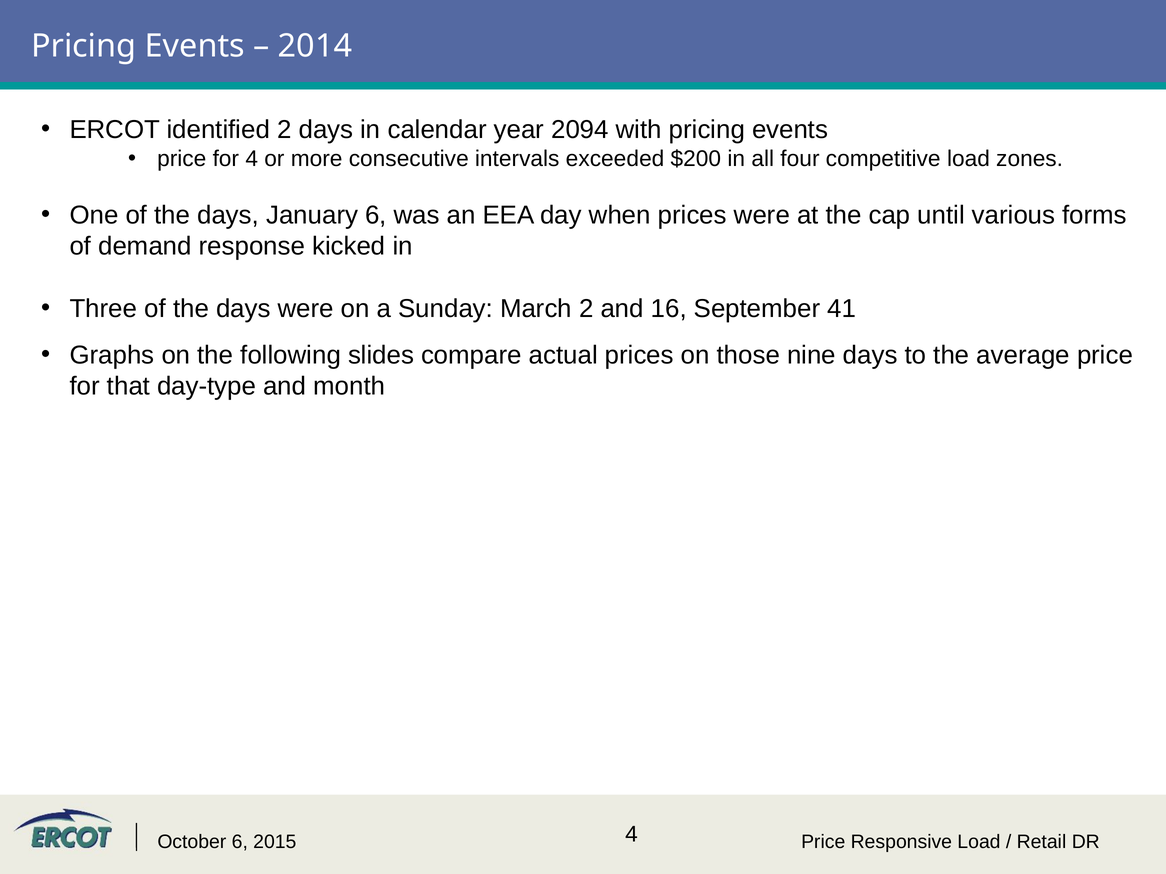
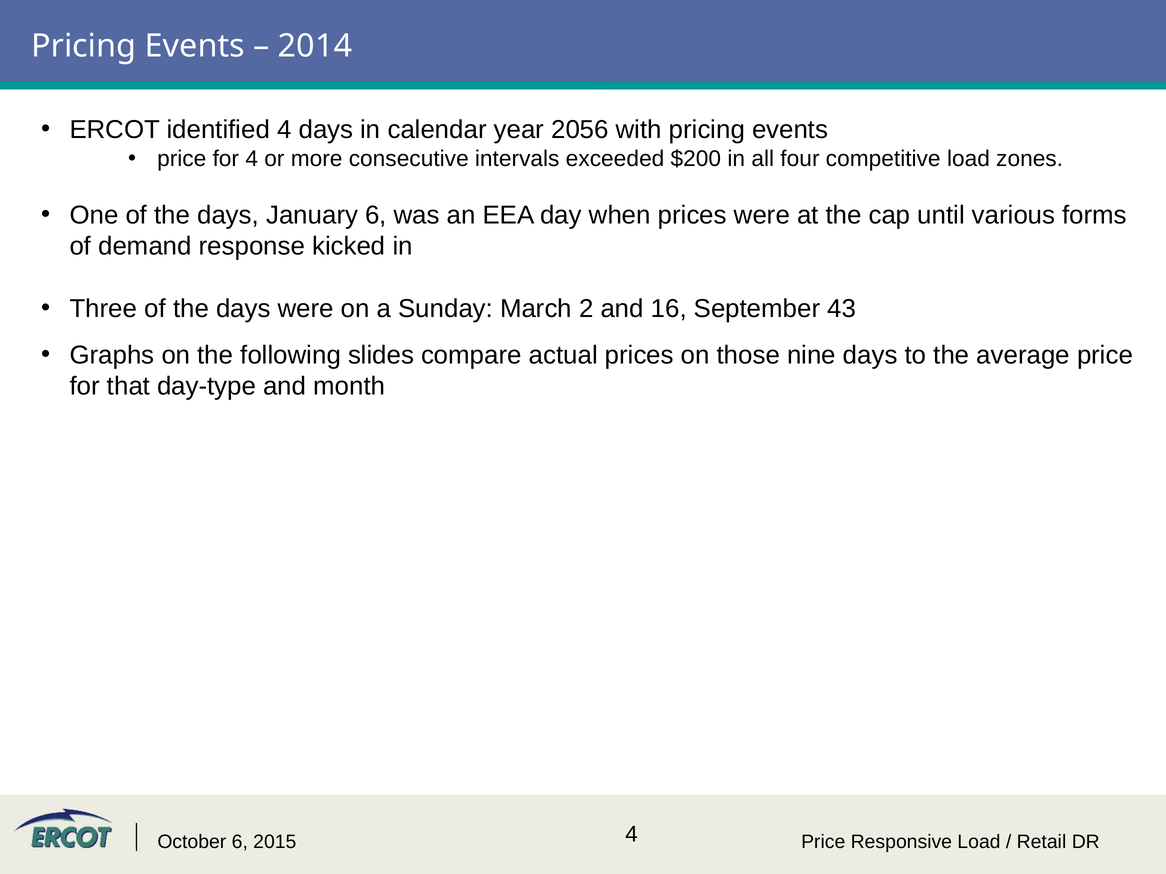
identified 2: 2 -> 4
2094: 2094 -> 2056
41: 41 -> 43
